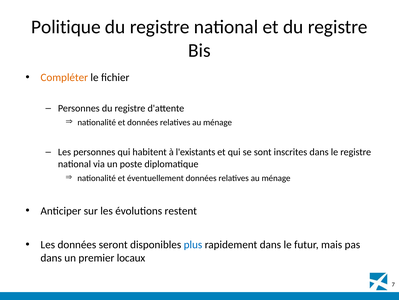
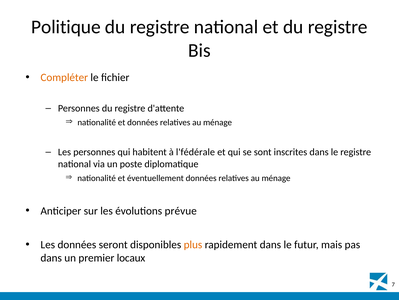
l'existants: l'existants -> l'fédérale
restent: restent -> prévue
plus colour: blue -> orange
